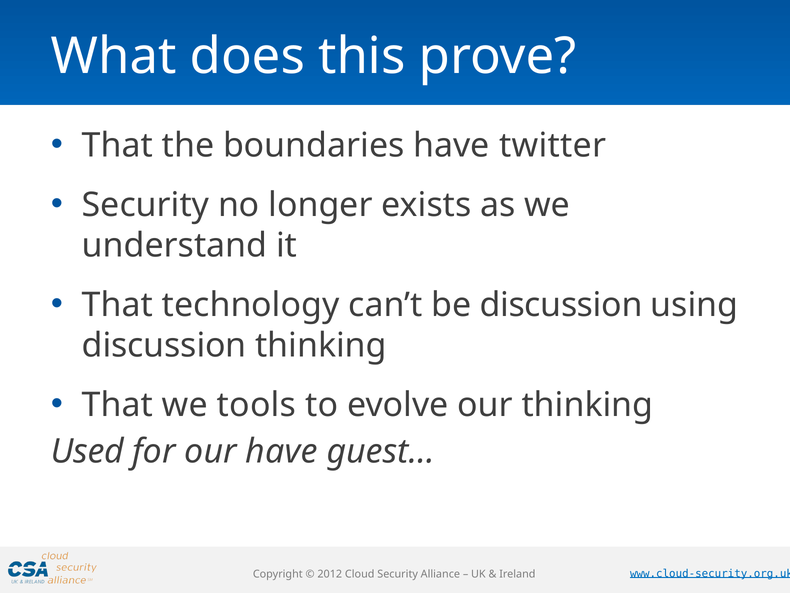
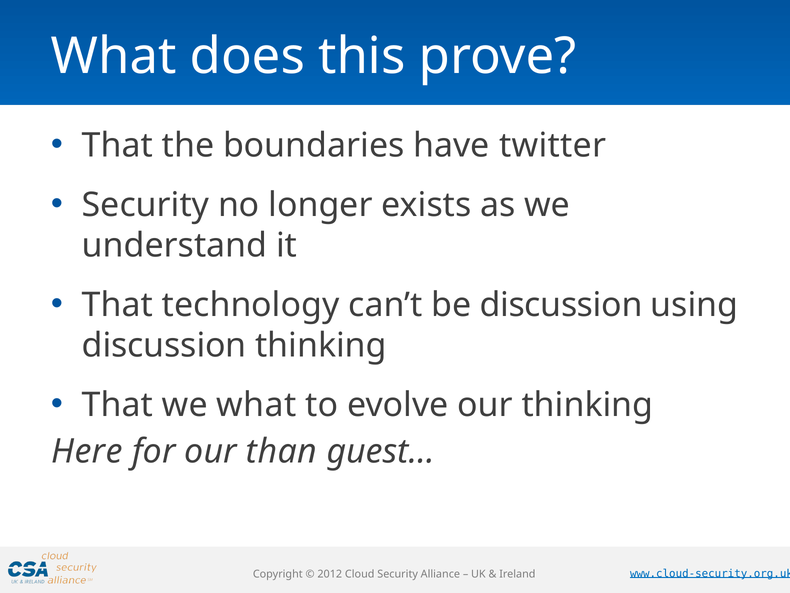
we tools: tools -> what
Used: Used -> Here
our have: have -> than
